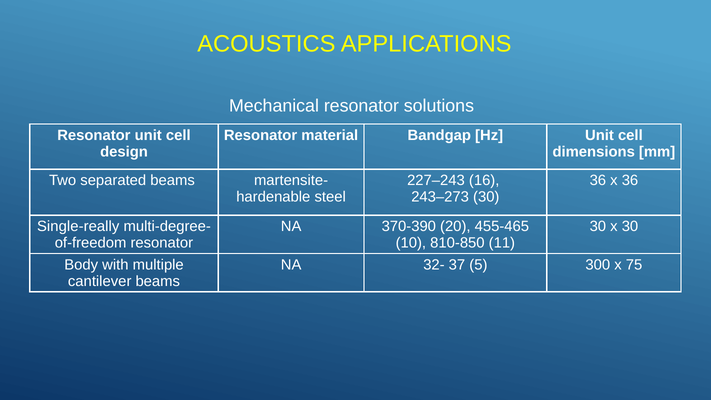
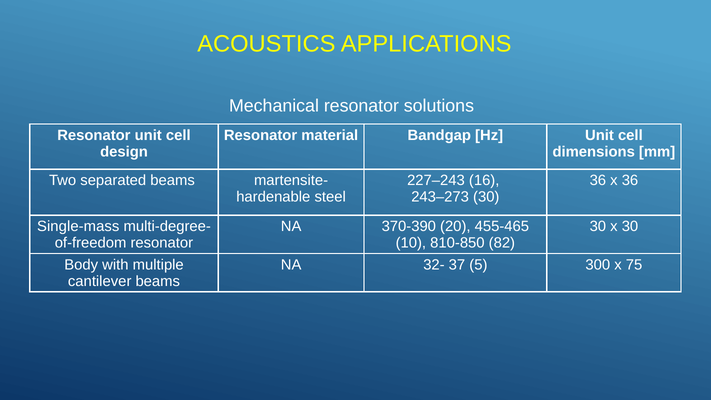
Single-really: Single-really -> Single-mass
11: 11 -> 82
